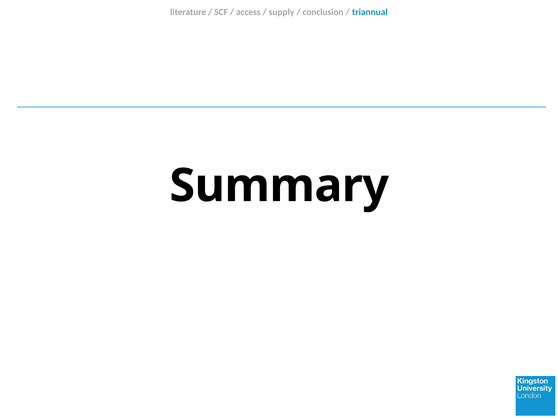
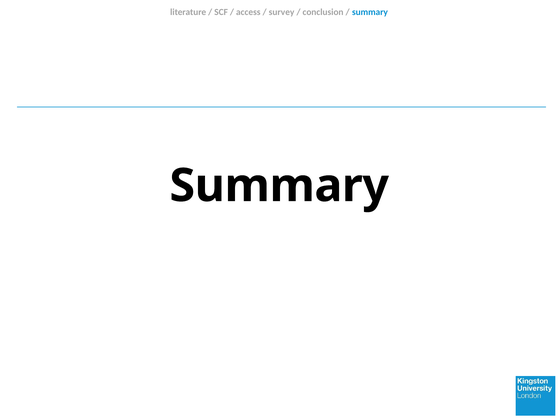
supply: supply -> survey
triannual at (370, 12): triannual -> summary
